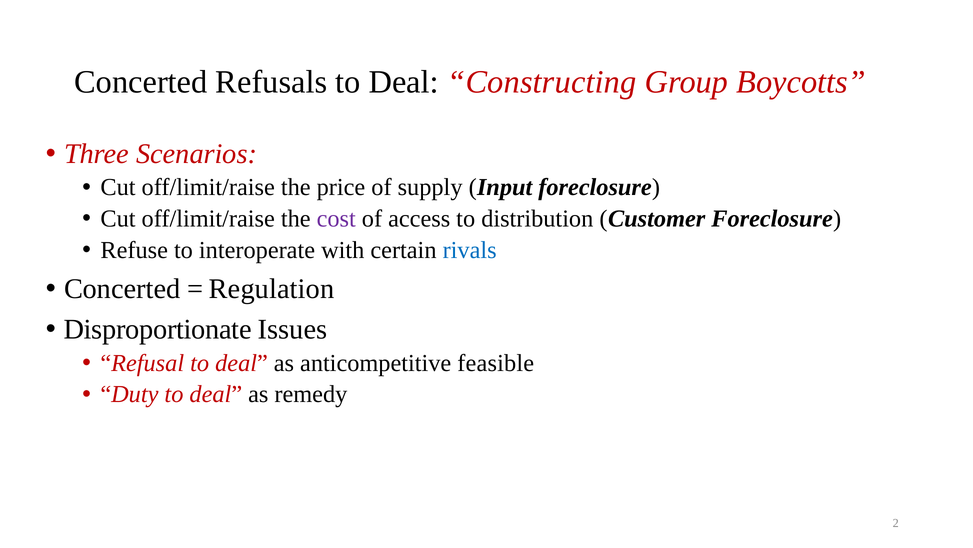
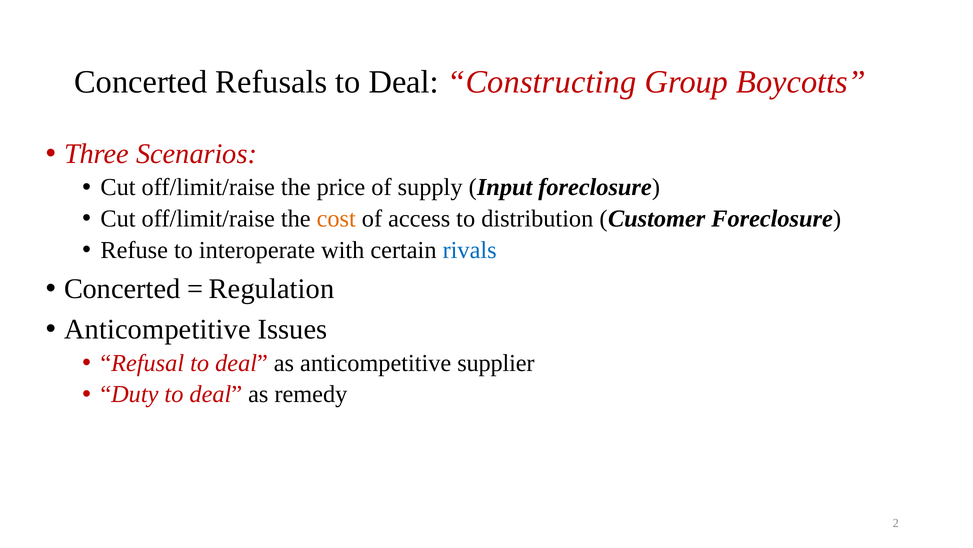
cost colour: purple -> orange
Disproportionate at (158, 329): Disproportionate -> Anticompetitive
feasible: feasible -> supplier
